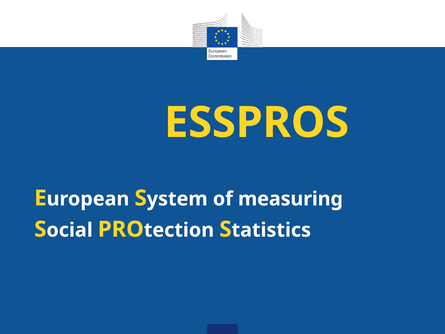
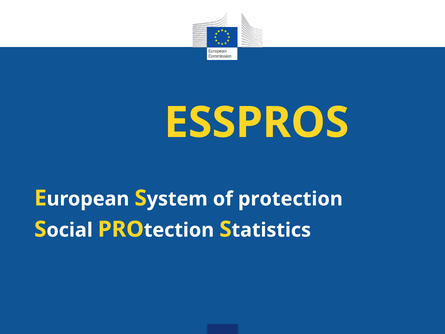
of measuring: measuring -> protection
